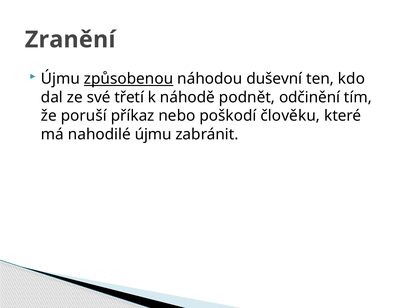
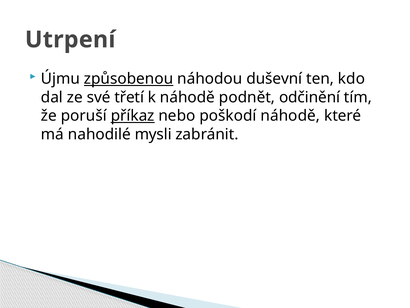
Zranění: Zranění -> Utrpení
příkaz underline: none -> present
poškodí člověku: člověku -> náhodě
nahodilé újmu: újmu -> mysli
